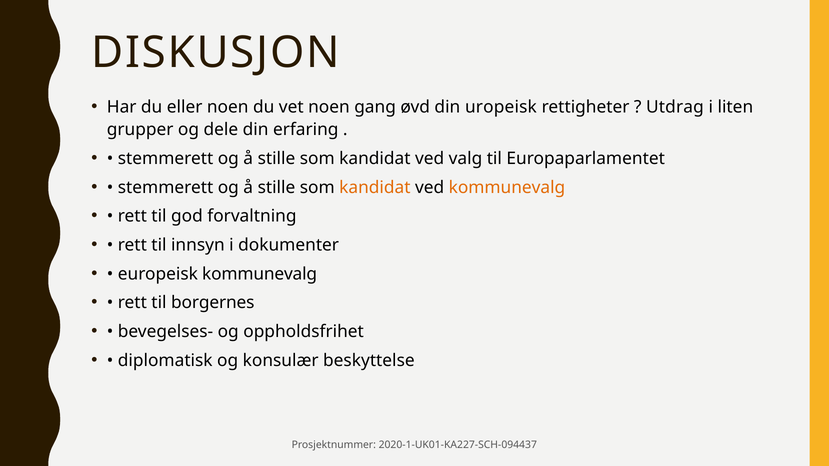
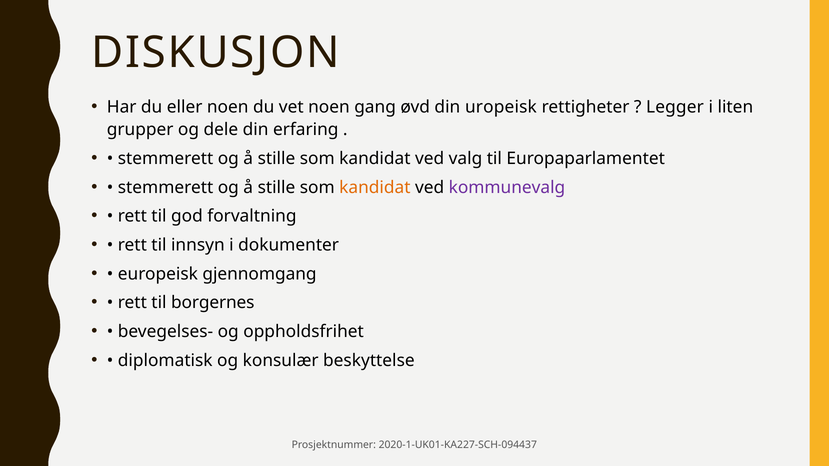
Utdrag: Utdrag -> Legger
kommunevalg at (507, 187) colour: orange -> purple
europeisk kommunevalg: kommunevalg -> gjennomgang
